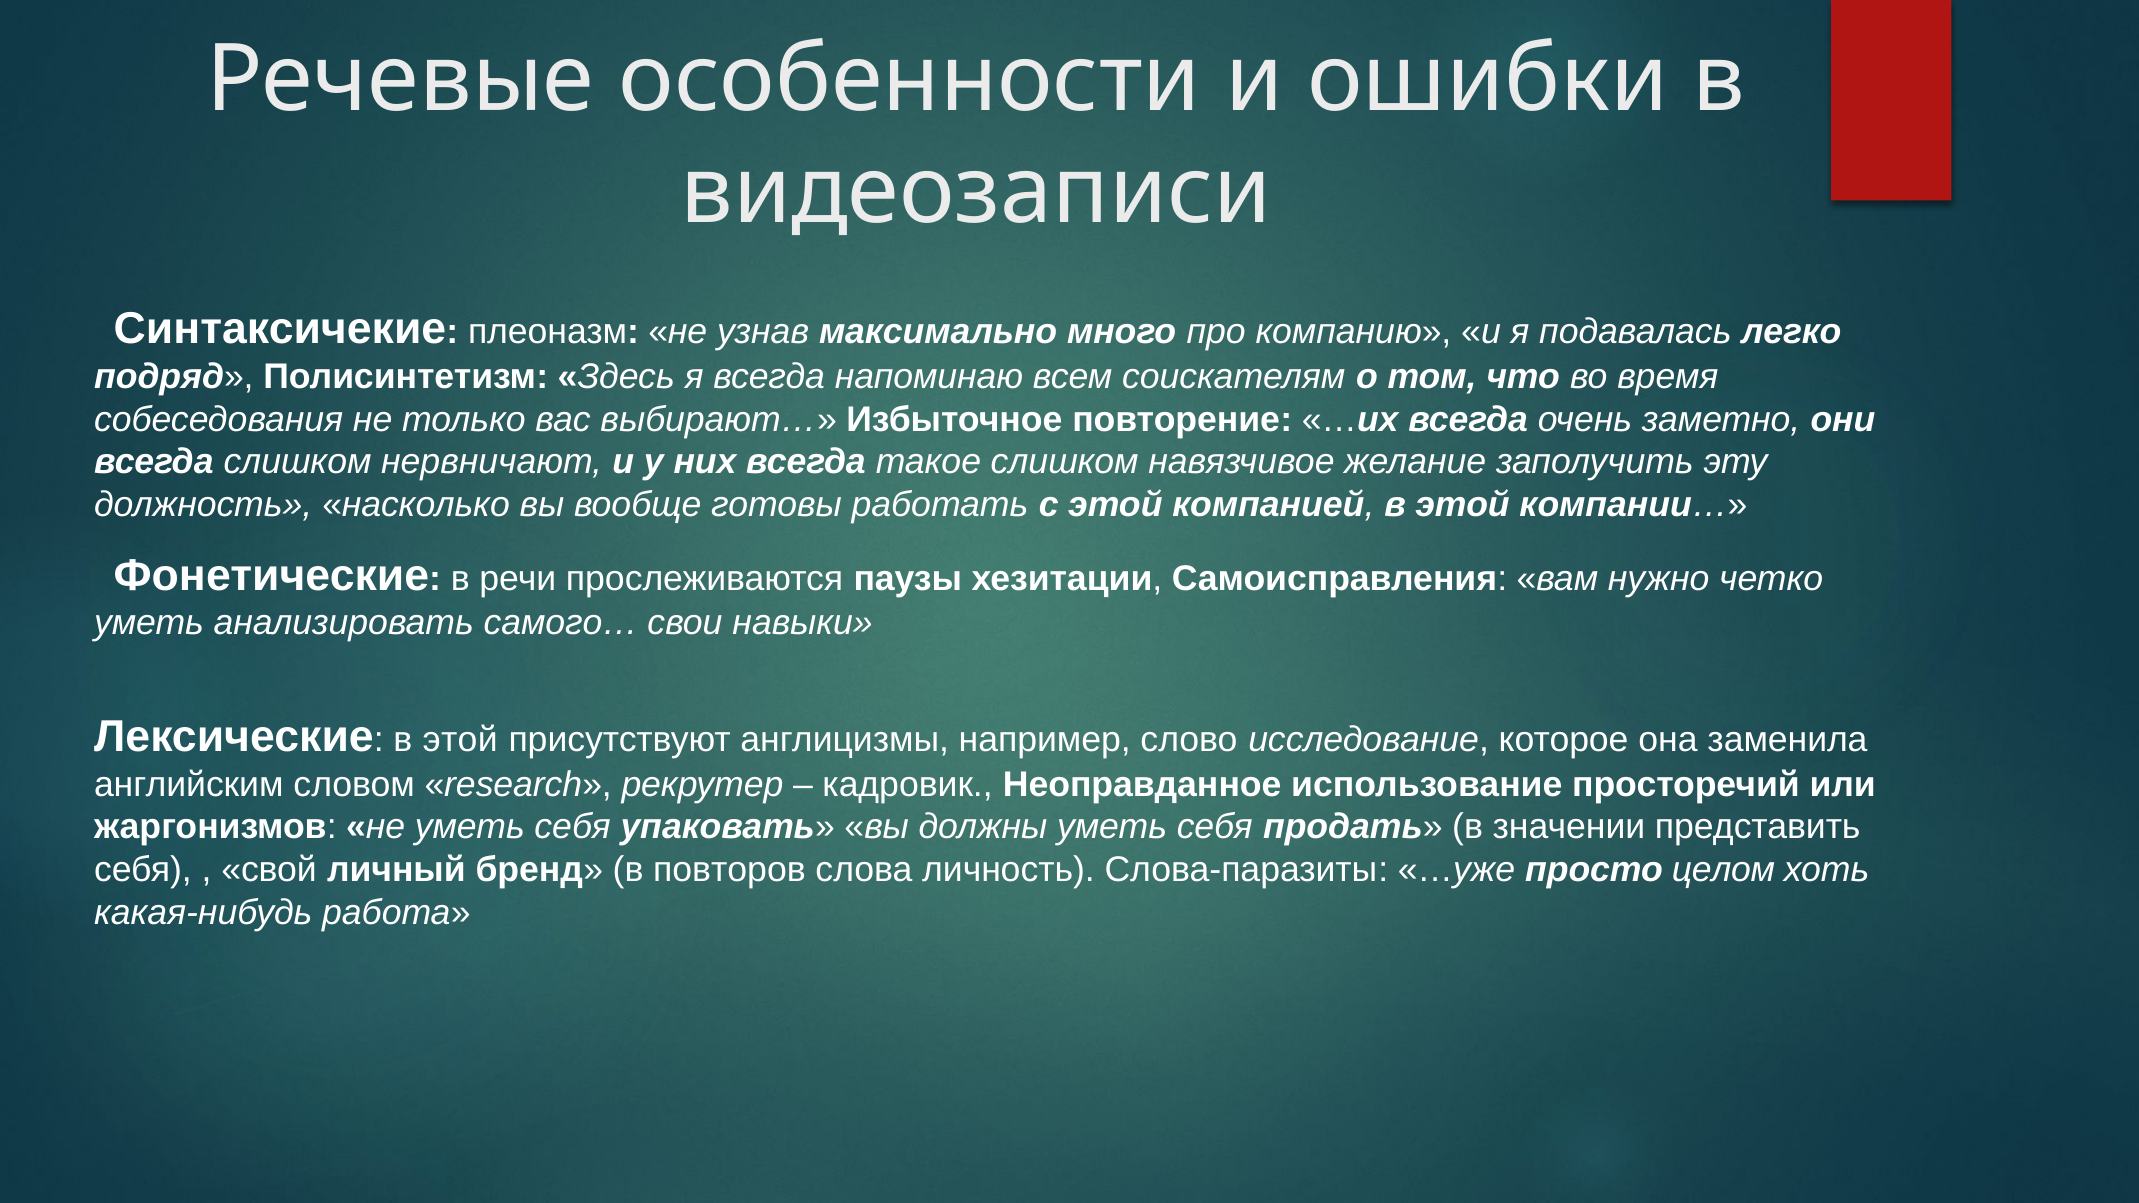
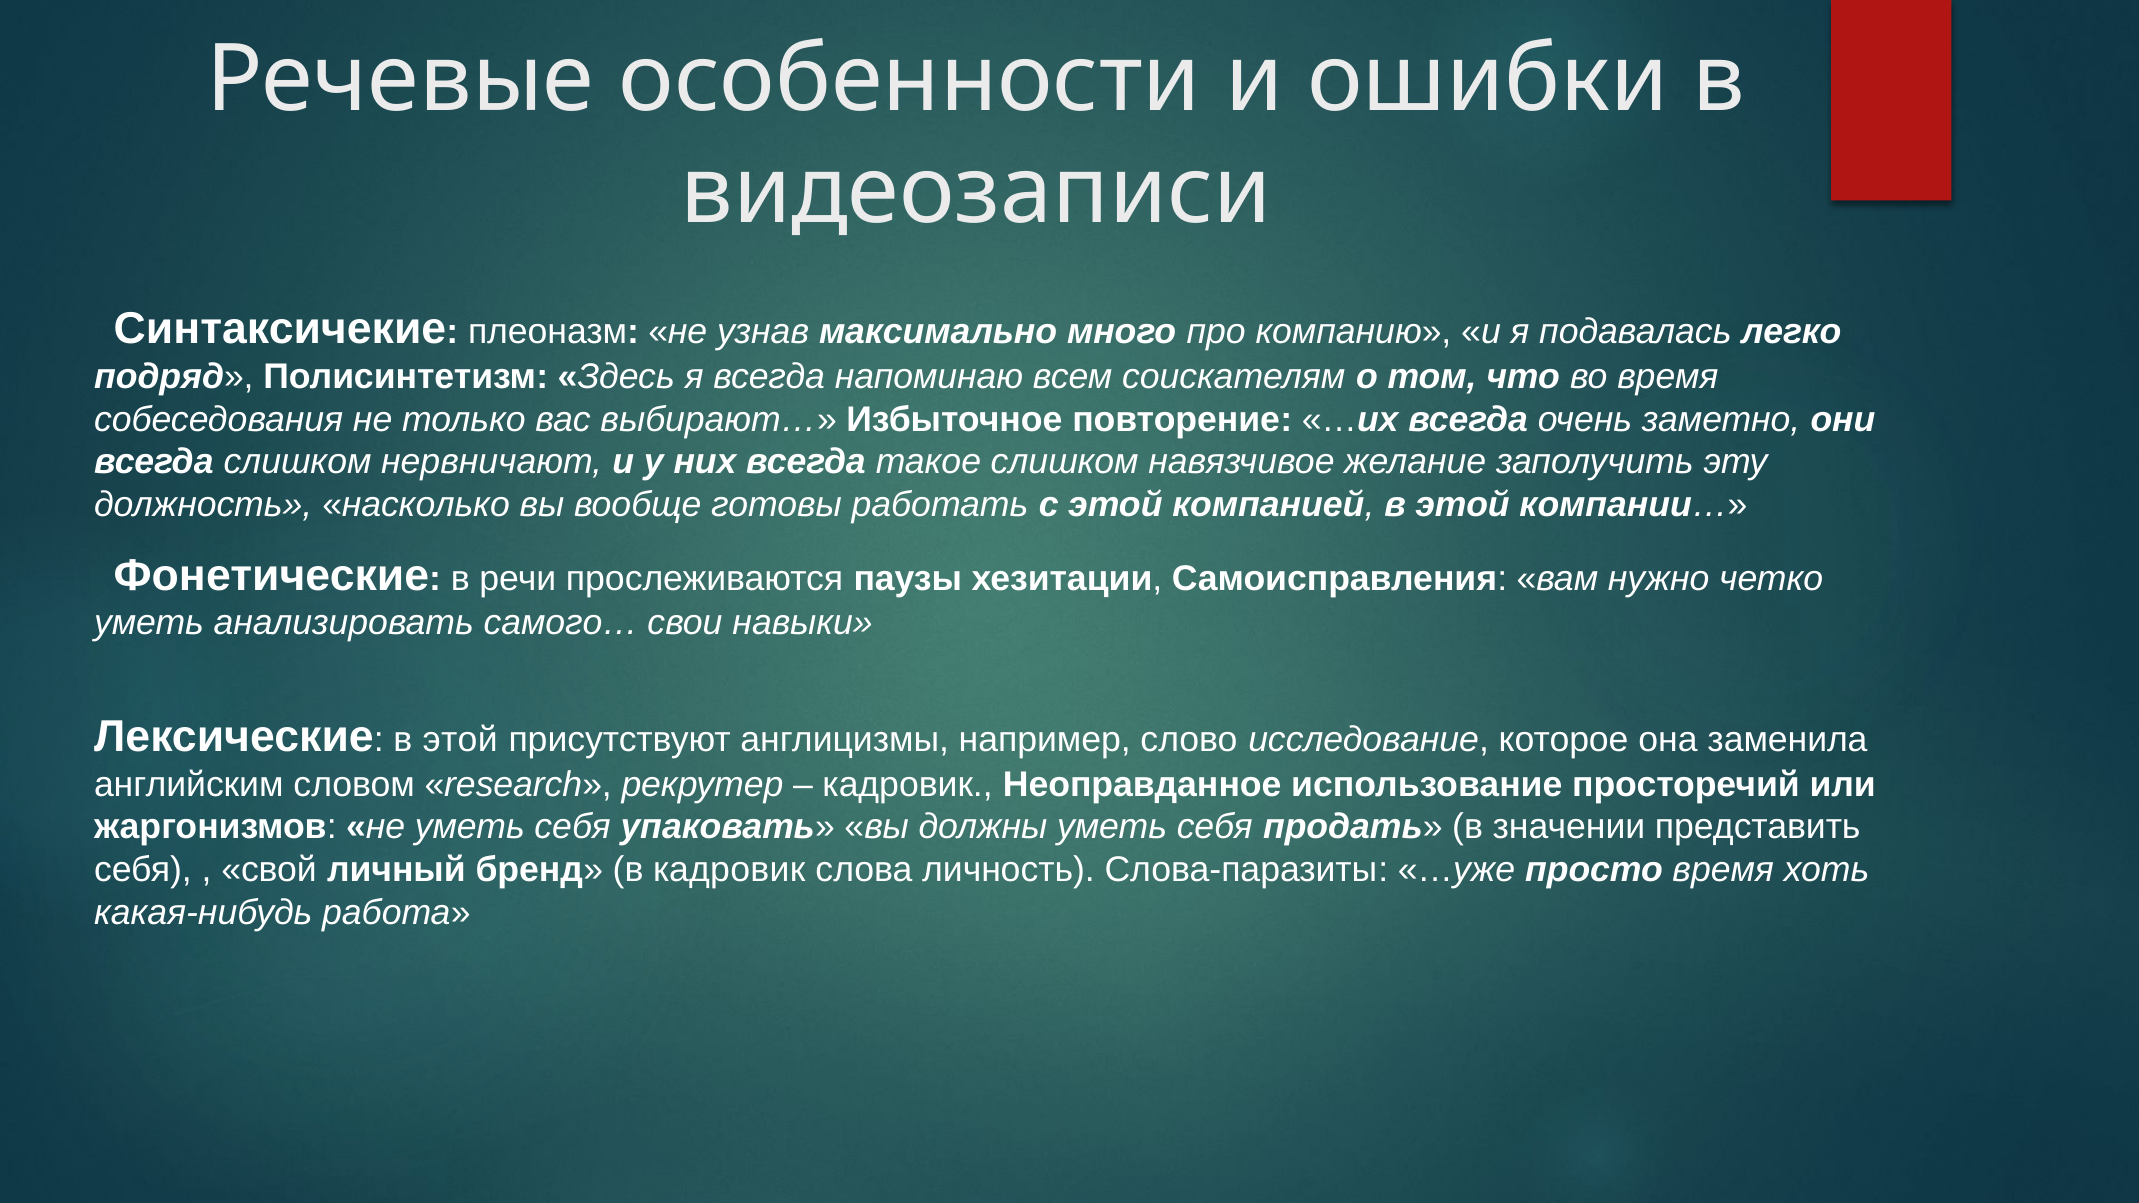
в повторов: повторов -> кадровик
просто целом: целом -> время
